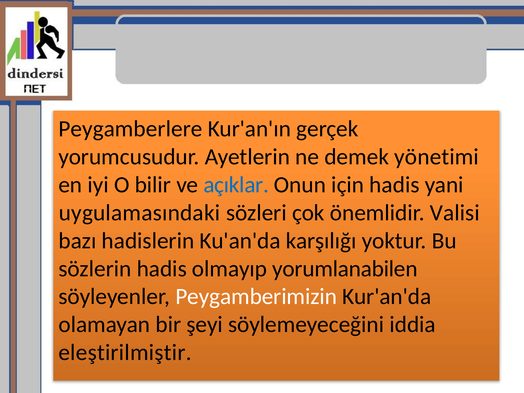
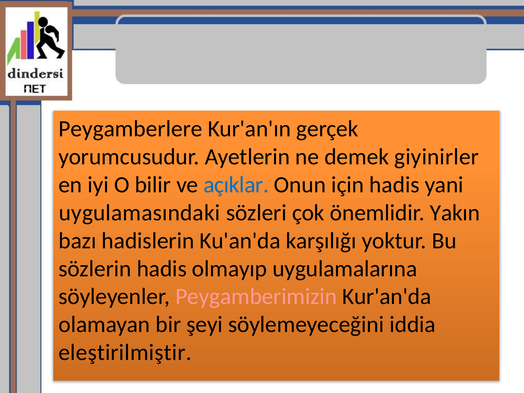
yönetimi: yönetimi -> giyinirler
Valisi: Valisi -> Yakın
yorumlanabilen: yorumlanabilen -> uygulamalarına
Peygamberimizin colour: white -> pink
